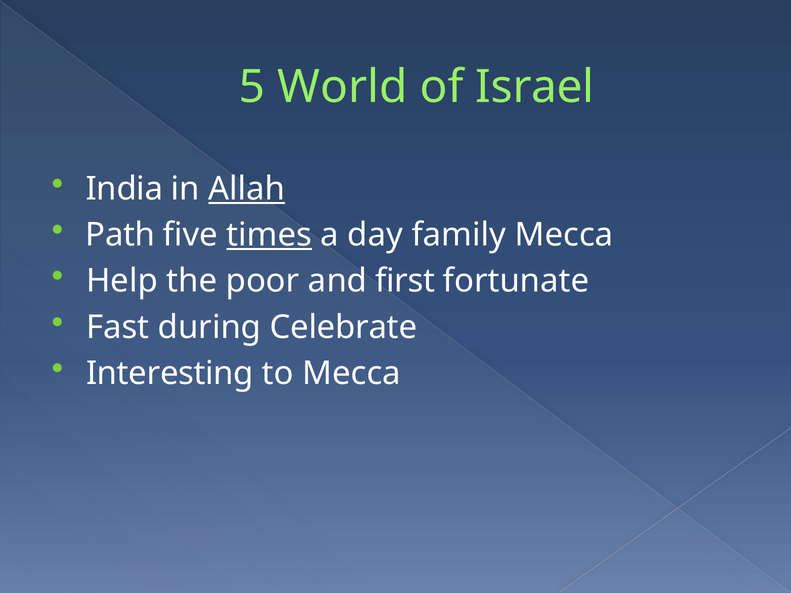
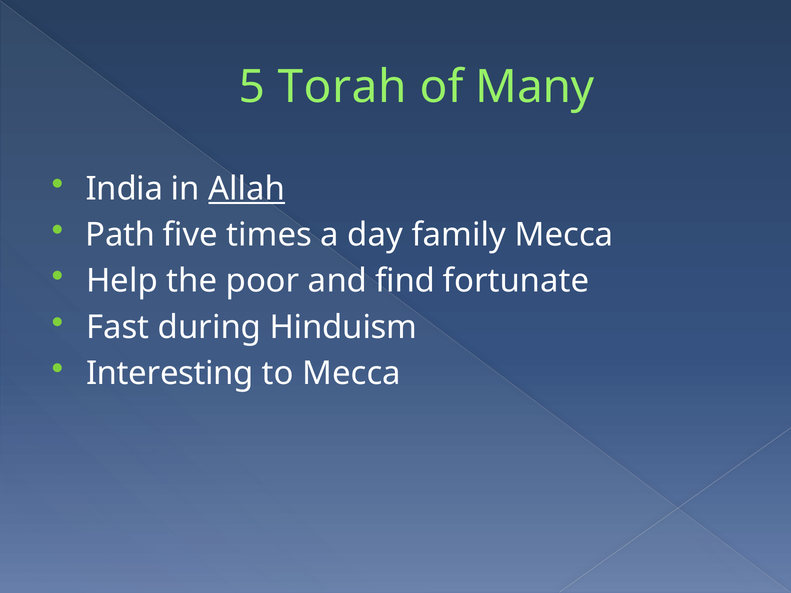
World: World -> Torah
Israel: Israel -> Many
times underline: present -> none
first: first -> find
Celebrate: Celebrate -> Hinduism
